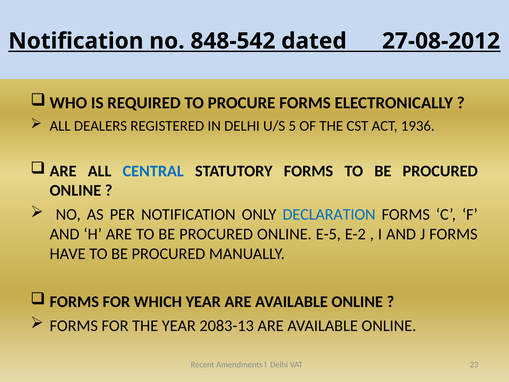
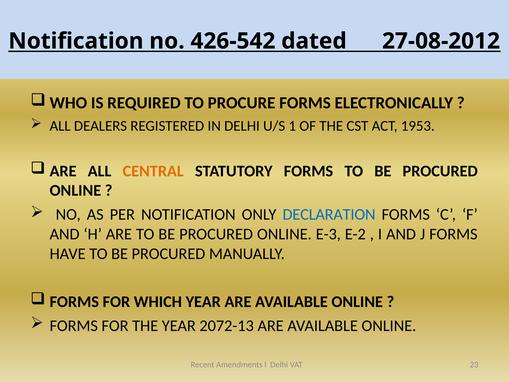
848-542: 848-542 -> 426-542
5: 5 -> 1
1936: 1936 -> 1953
CENTRAL colour: blue -> orange
E-5: E-5 -> E-3
2083-13: 2083-13 -> 2072-13
